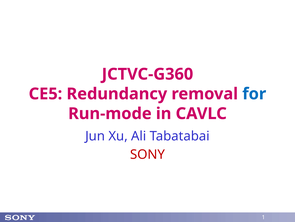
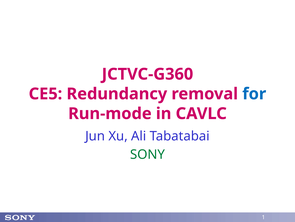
SONY colour: red -> green
